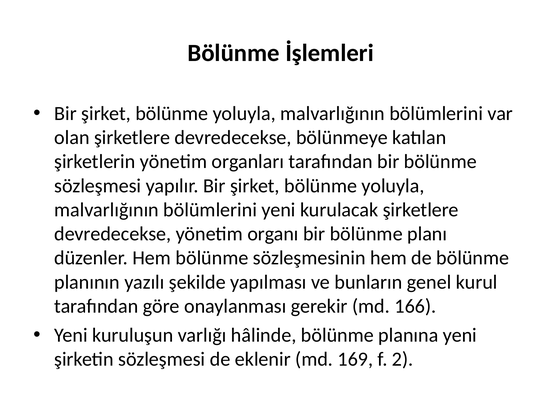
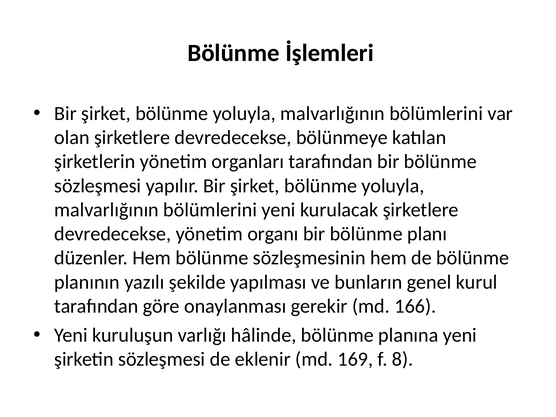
2: 2 -> 8
